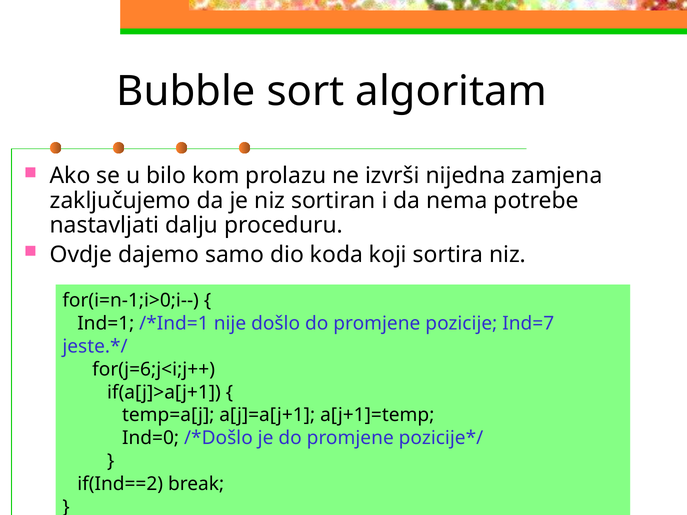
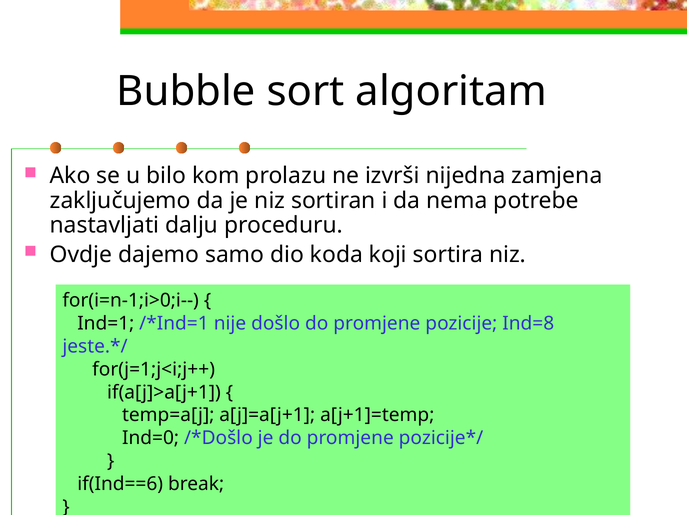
Ind=7: Ind=7 -> Ind=8
for(j=6;j<i;j++: for(j=6;j<i;j++ -> for(j=1;j<i;j++
if(Ind==2: if(Ind==2 -> if(Ind==6
